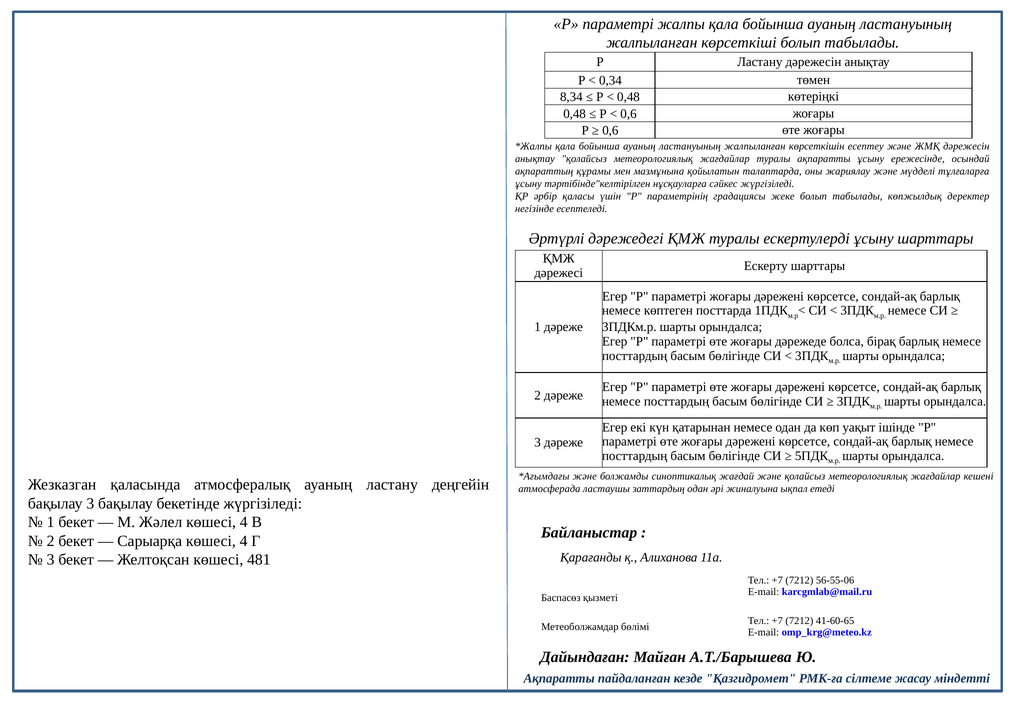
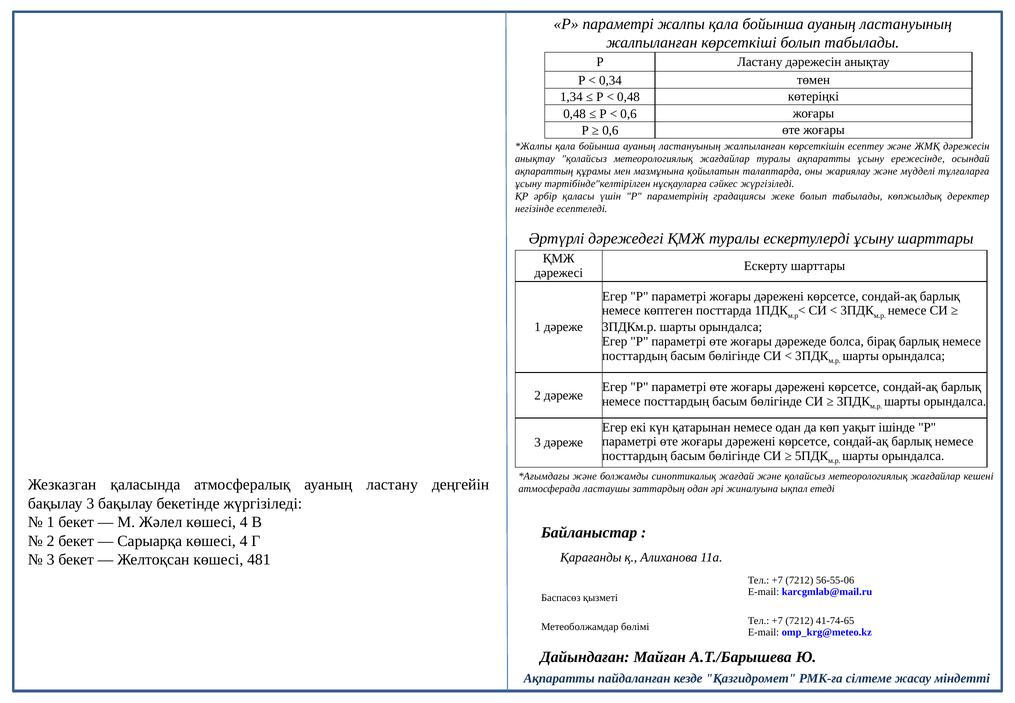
8,34: 8,34 -> 1,34
41-60-65: 41-60-65 -> 41-74-65
